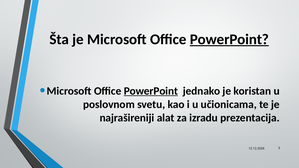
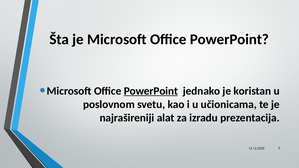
PowerPoint at (229, 39) underline: present -> none
